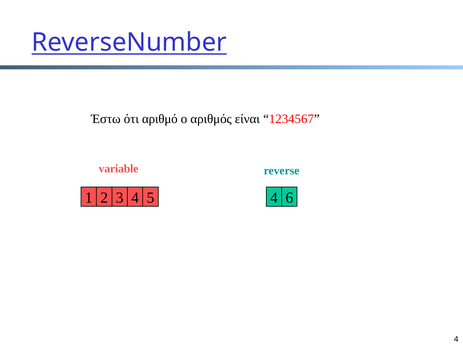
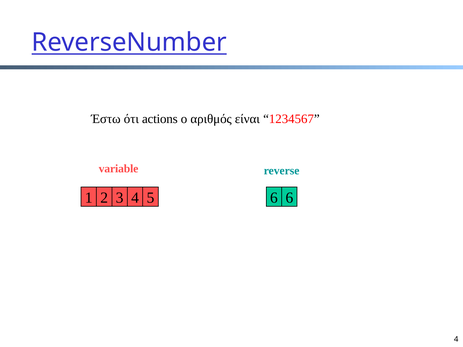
αριθμό: αριθμό -> actions
3 4: 4 -> 6
